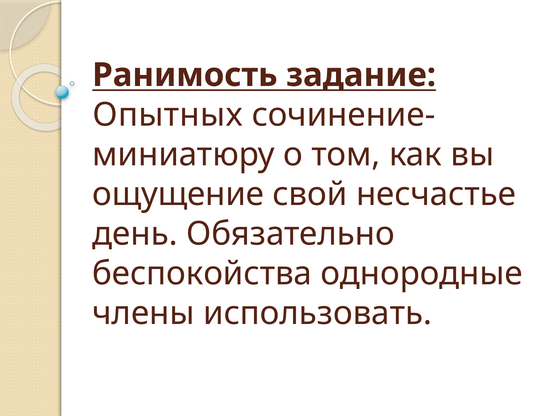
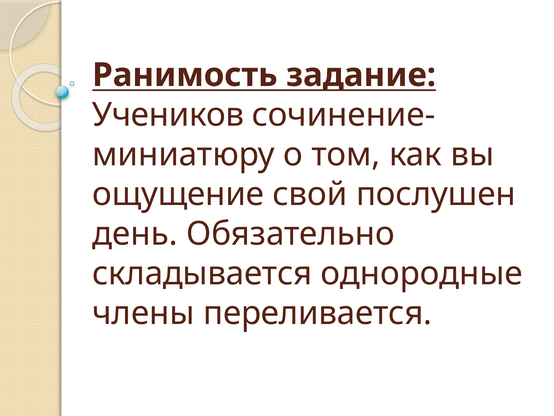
Опытных: Опытных -> Учеников
несчастье: несчастье -> послушен
беспокойства: беспокойства -> складывается
использовать: использовать -> переливается
